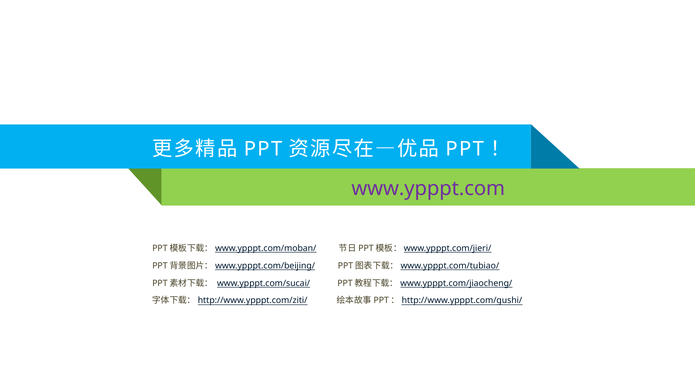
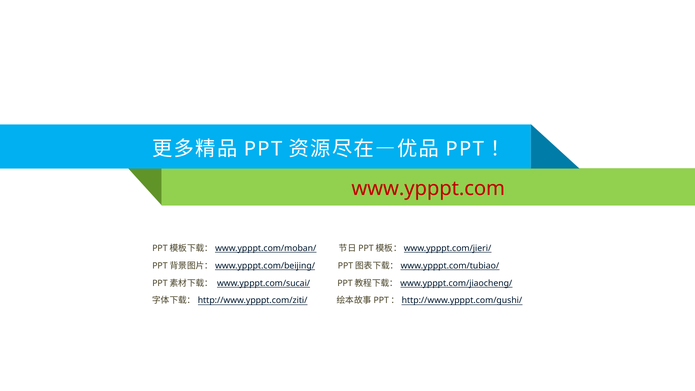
www.ypppt.com colour: purple -> red
